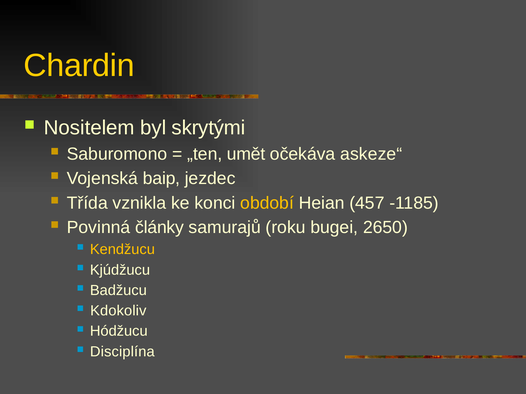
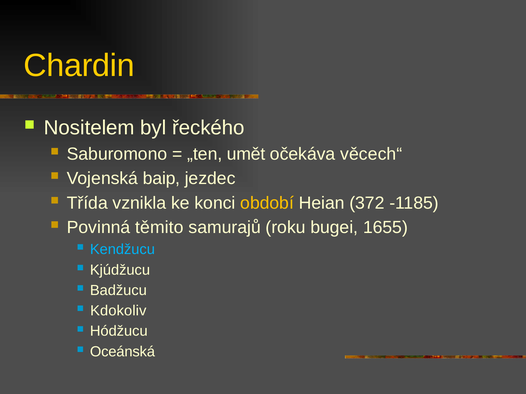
skrytými: skrytými -> řeckého
askeze“: askeze“ -> věcech“
457: 457 -> 372
články: články -> těmito
2650: 2650 -> 1655
Kendžucu colour: yellow -> light blue
Disciplína: Disciplína -> Oceánská
